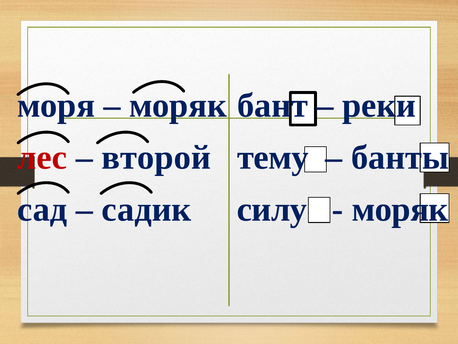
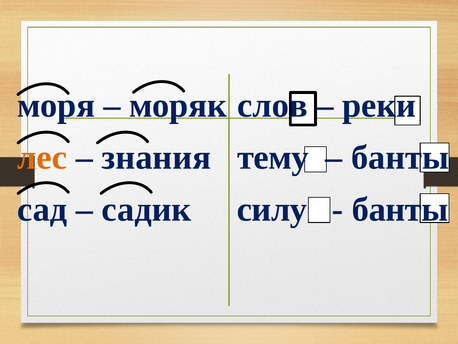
бант: бант -> слов
лес colour: red -> orange
второй: второй -> знания
моряк at (400, 209): моряк -> банты
